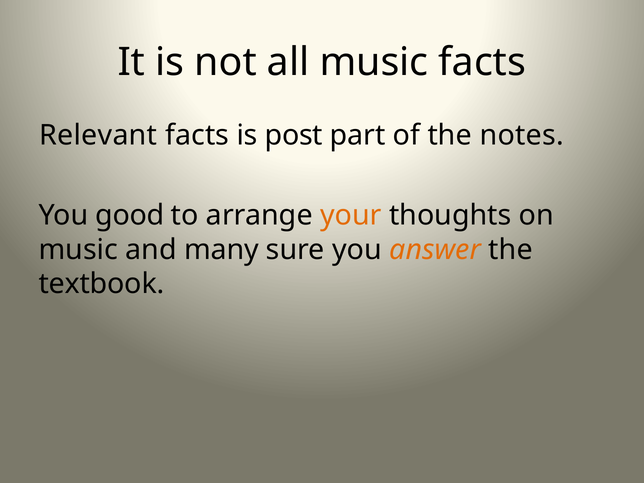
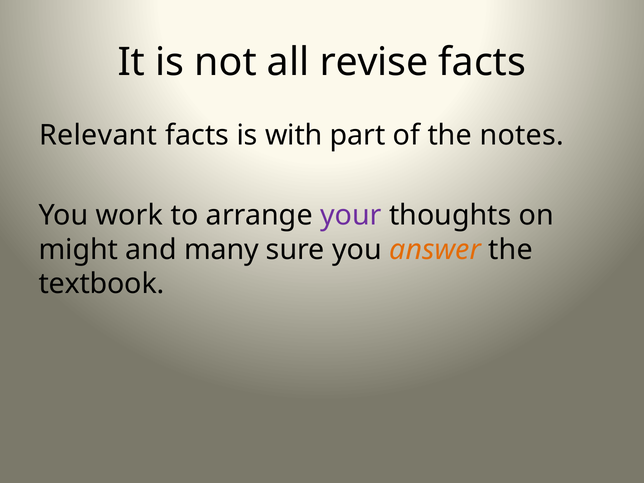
all music: music -> revise
post: post -> with
good: good -> work
your colour: orange -> purple
music at (78, 250): music -> might
